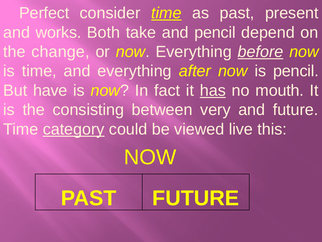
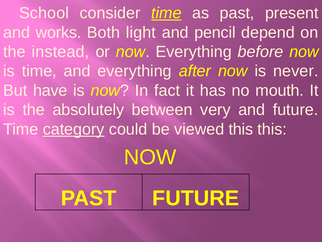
Perfect: Perfect -> School
take: take -> light
change: change -> instead
before underline: present -> none
is pencil: pencil -> never
has underline: present -> none
consisting: consisting -> absolutely
viewed live: live -> this
